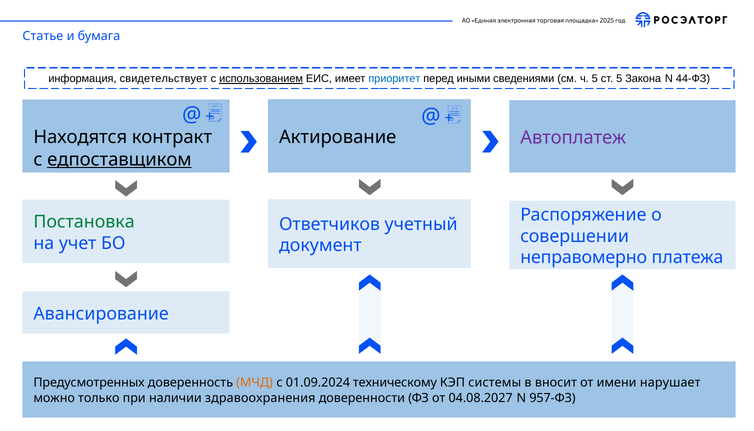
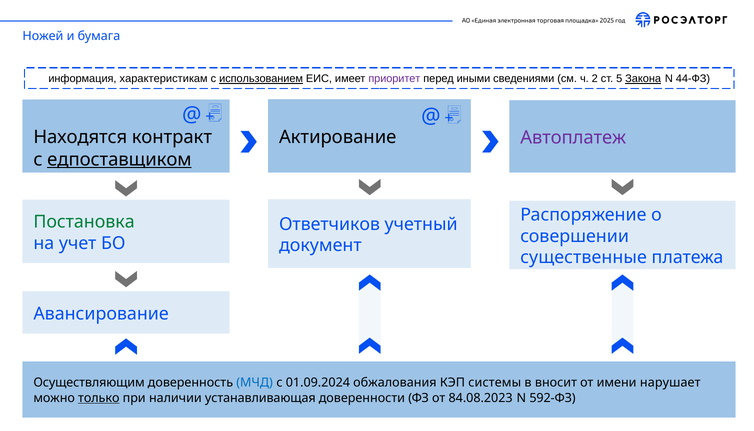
Статье: Статье -> Ножей
свидетельствует: свидетельствует -> характеристикам
приоритет colour: blue -> purple
ч 5: 5 -> 2
Закона underline: none -> present
неправомерно: неправомерно -> существенные
Предусмотренных: Предусмотренных -> Осуществляющим
МЧД colour: orange -> blue
техническому: техническому -> обжалования
только underline: none -> present
здравоохранения: здравоохранения -> устанавливающая
04.08.2027: 04.08.2027 -> 84.08.2023
957-ФЗ: 957-ФЗ -> 592-ФЗ
